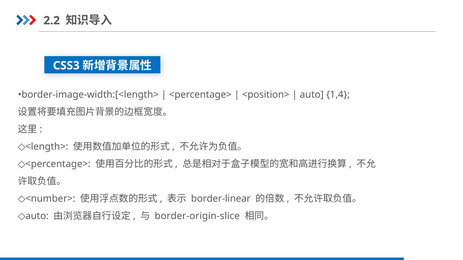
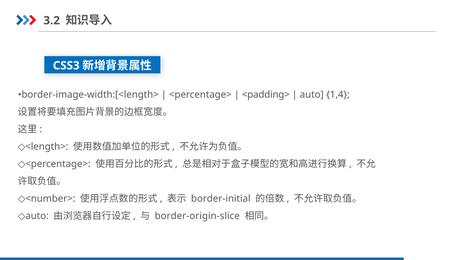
2.2: 2.2 -> 3.2
<position>: <position> -> <padding>
border-linear: border-linear -> border-initial
